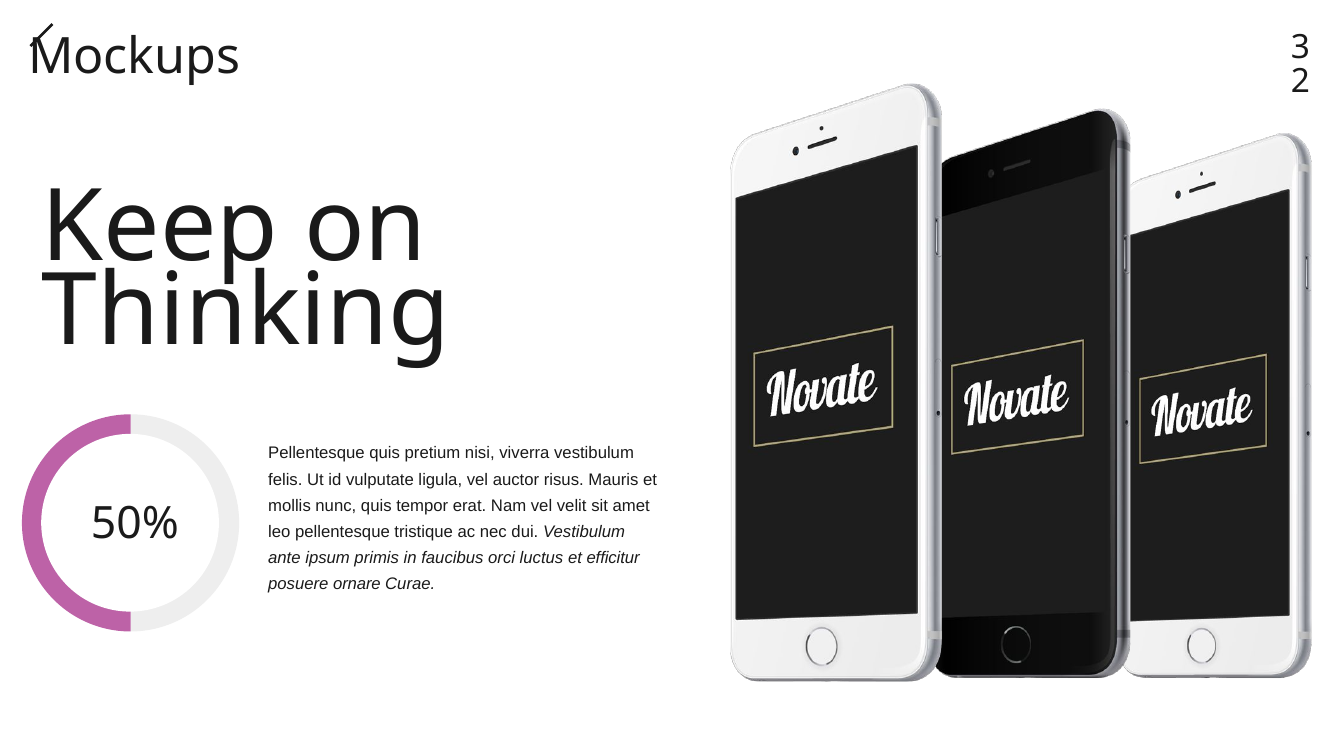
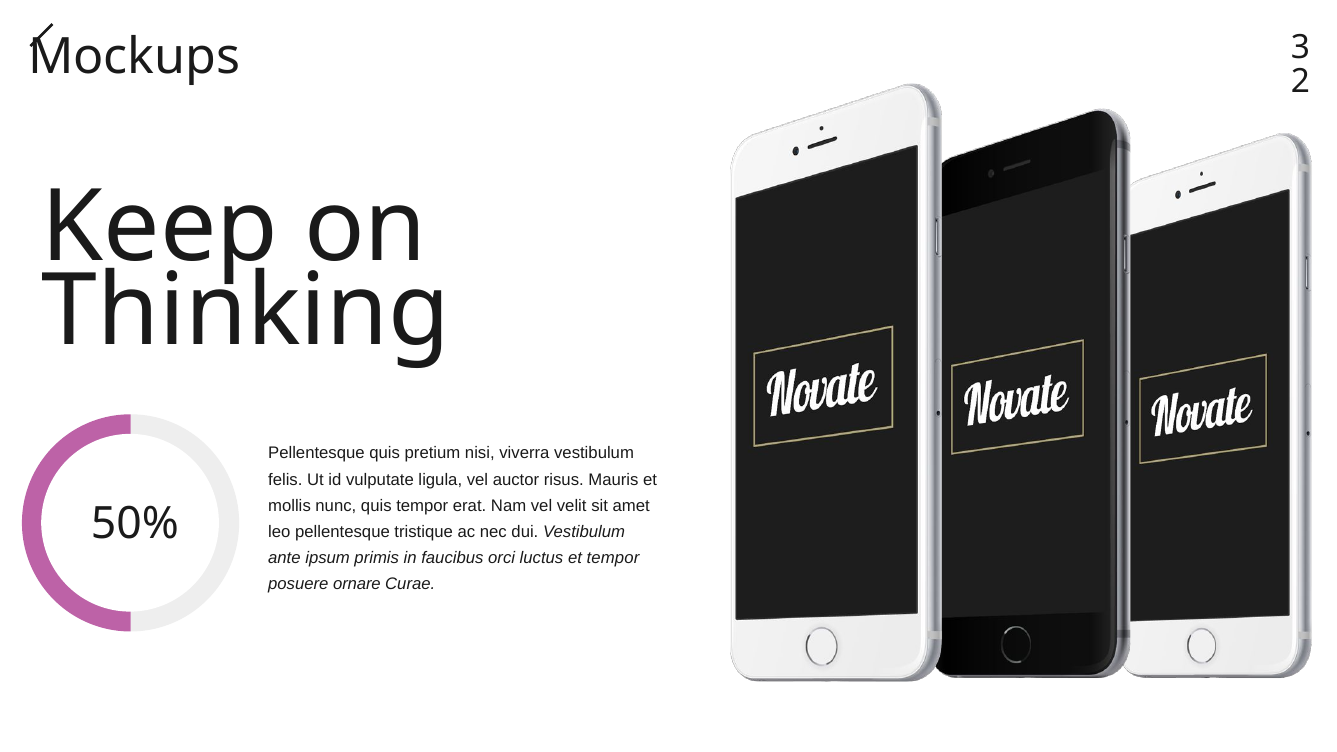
et efficitur: efficitur -> tempor
